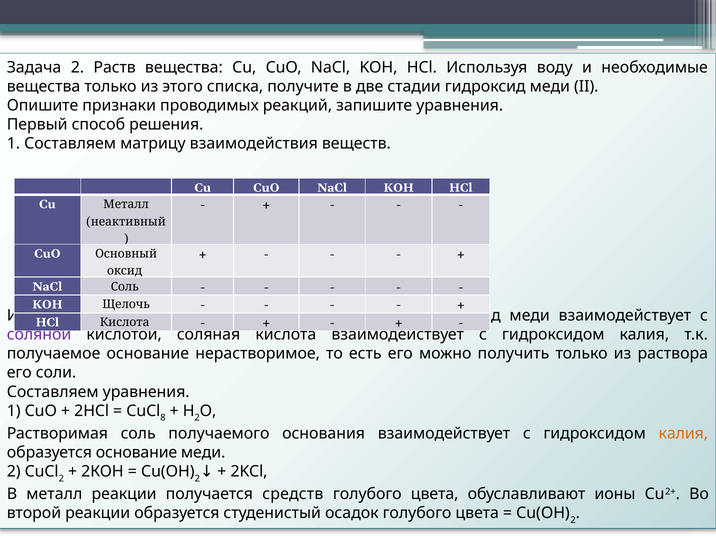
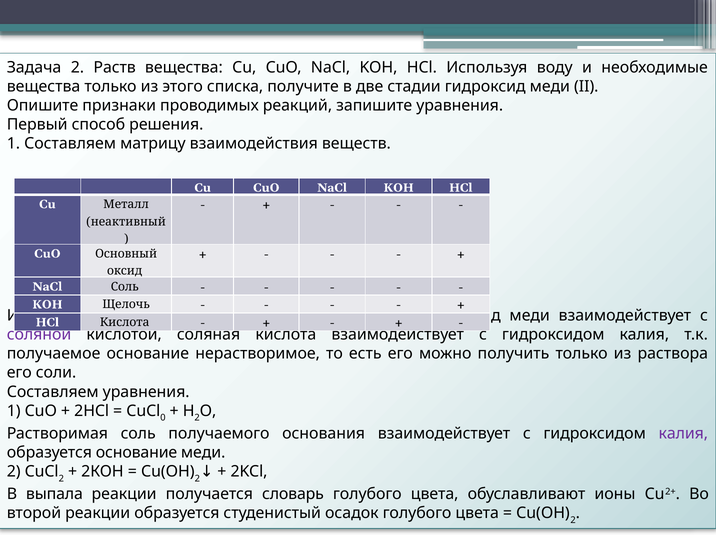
8: 8 -> 0
калия at (683, 433) colour: orange -> purple
В металл: металл -> выпала
средств: средств -> словарь
